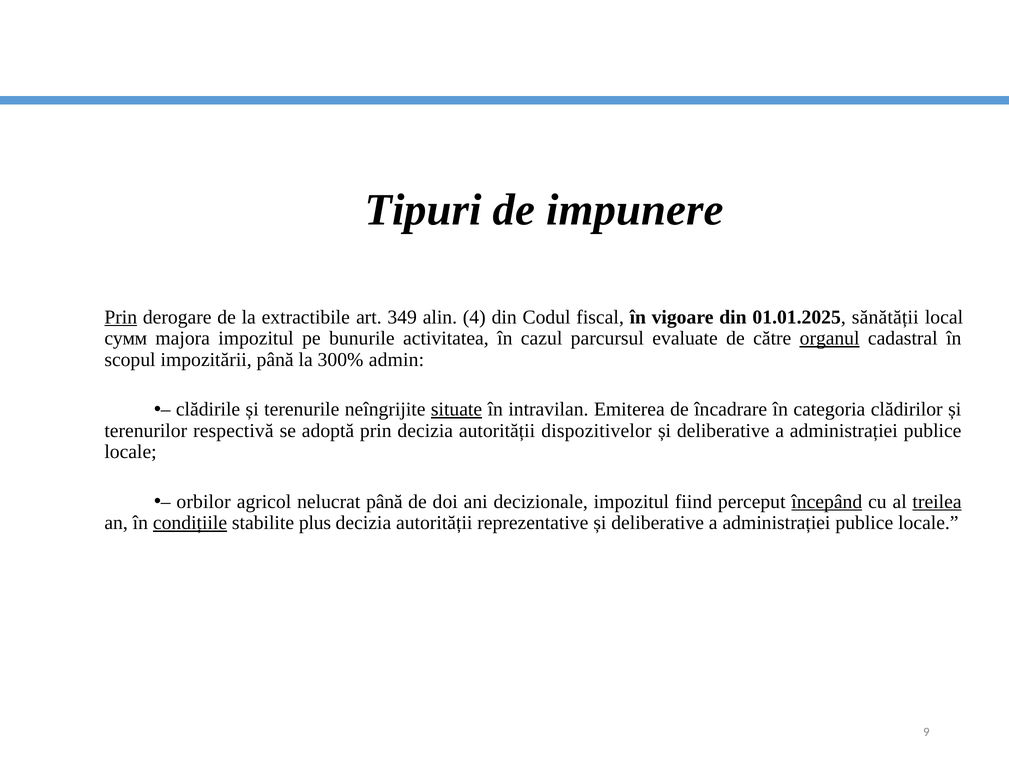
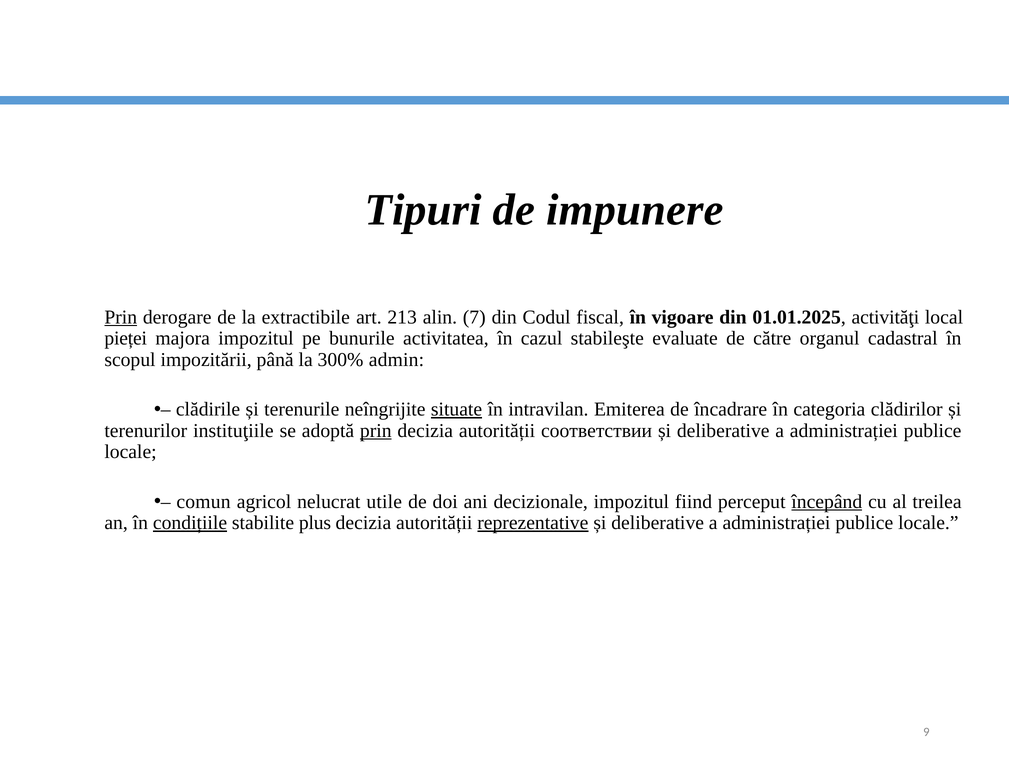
349: 349 -> 213
4: 4 -> 7
sănătății: sănătății -> activităţi
сумм: сумм -> pieței
parcursul: parcursul -> stabileşte
organul underline: present -> none
respectivă: respectivă -> instituţiile
prin at (376, 430) underline: none -> present
dispozitivelor: dispozitivelor -> соответствии
orbilor: orbilor -> comun
nelucrat până: până -> utile
treilea underline: present -> none
reprezentative underline: none -> present
